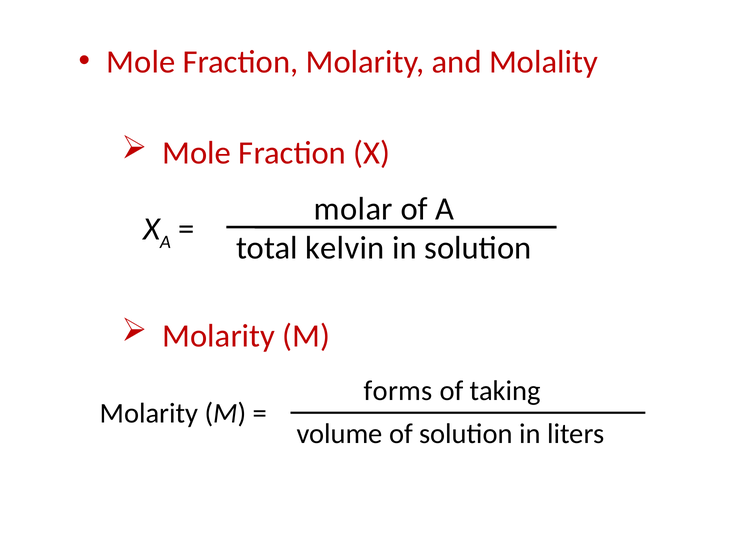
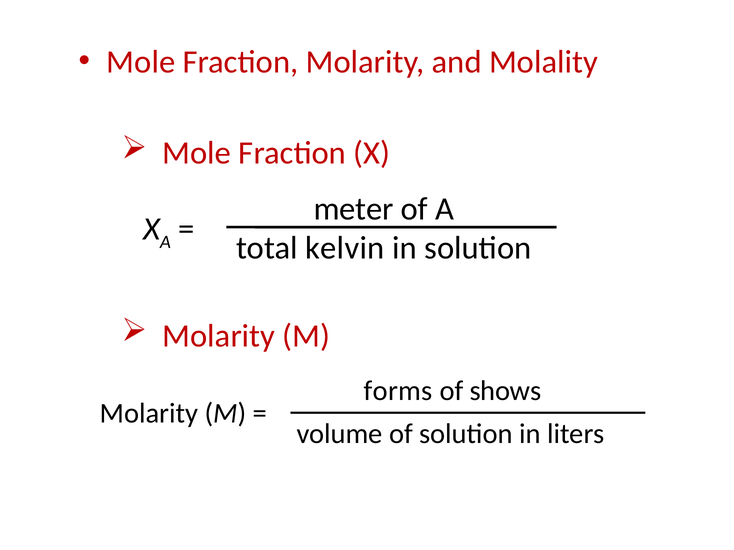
molar: molar -> meter
taking: taking -> shows
